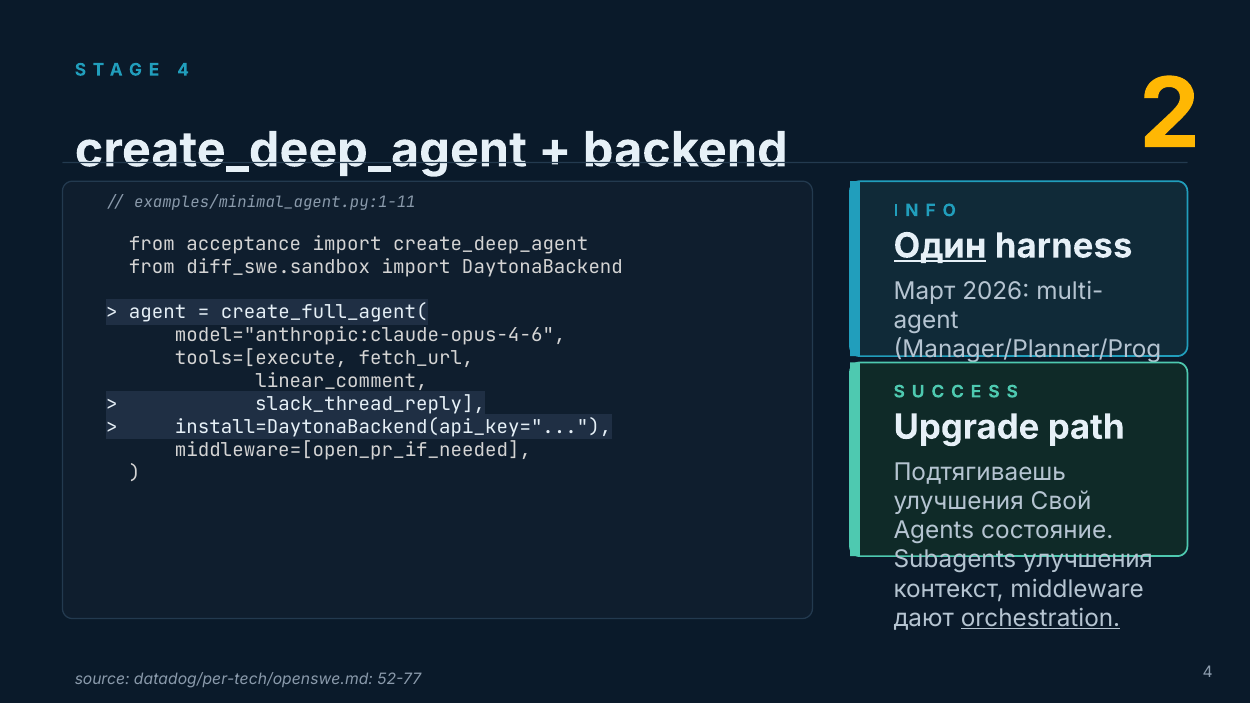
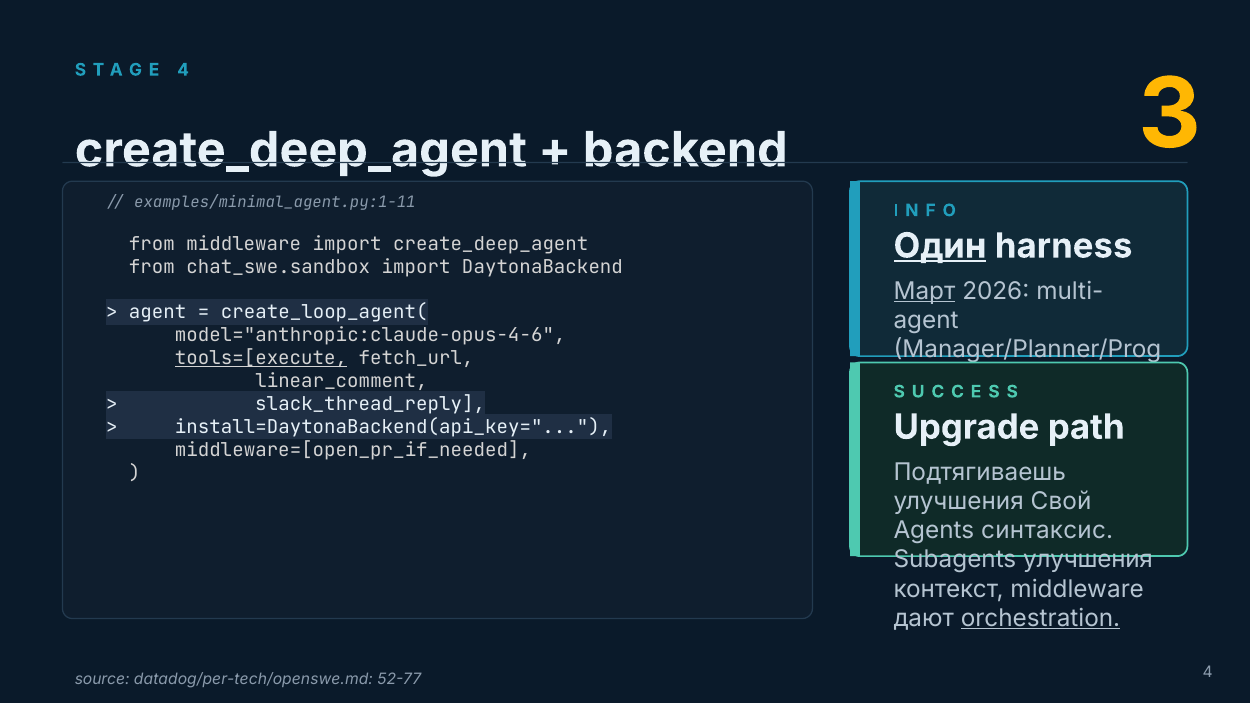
2: 2 -> 3
from acceptance: acceptance -> middleware
diff_swe.sandbox: diff_swe.sandbox -> chat_swe.sandbox
Март underline: none -> present
create_full_agent(: create_full_agent( -> create_loop_agent(
tools=[execute underline: none -> present
состояние: состояние -> синтаксис
